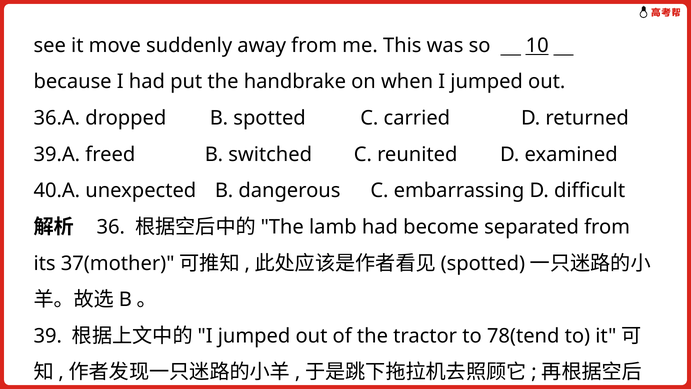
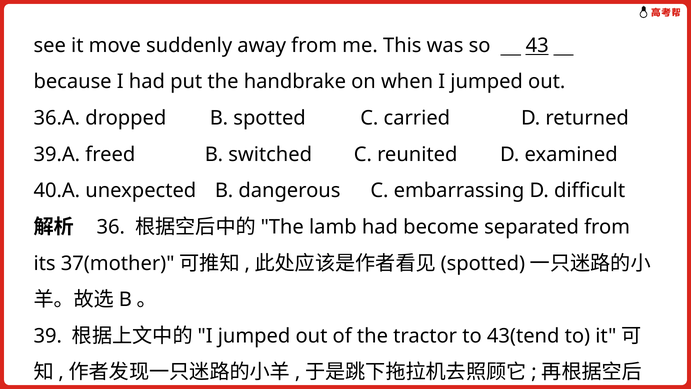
10: 10 -> 43
78(tend: 78(tend -> 43(tend
